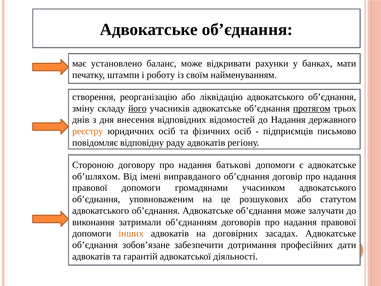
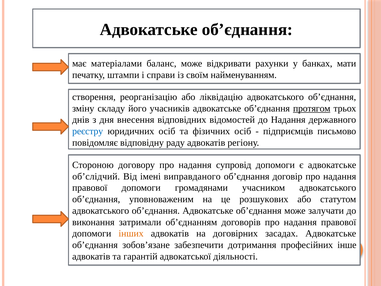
установлено: установлено -> матеріалами
роботу: роботу -> справи
його underline: present -> none
реєстру colour: orange -> blue
батькові: батькові -> супровід
об’шляхом: об’шляхом -> об’слідчий
дати: дати -> інше
